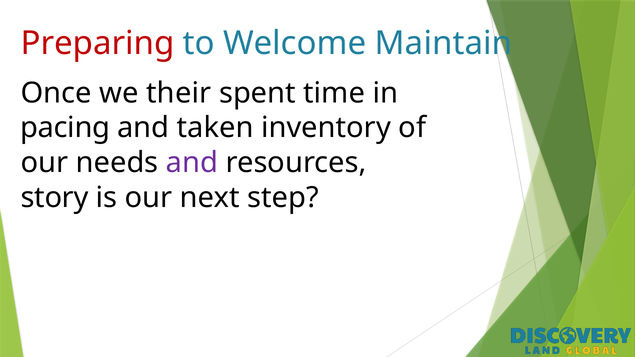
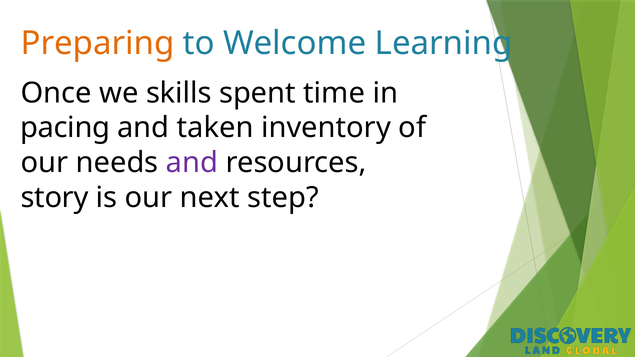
Preparing colour: red -> orange
Maintain: Maintain -> Learning
their: their -> skills
